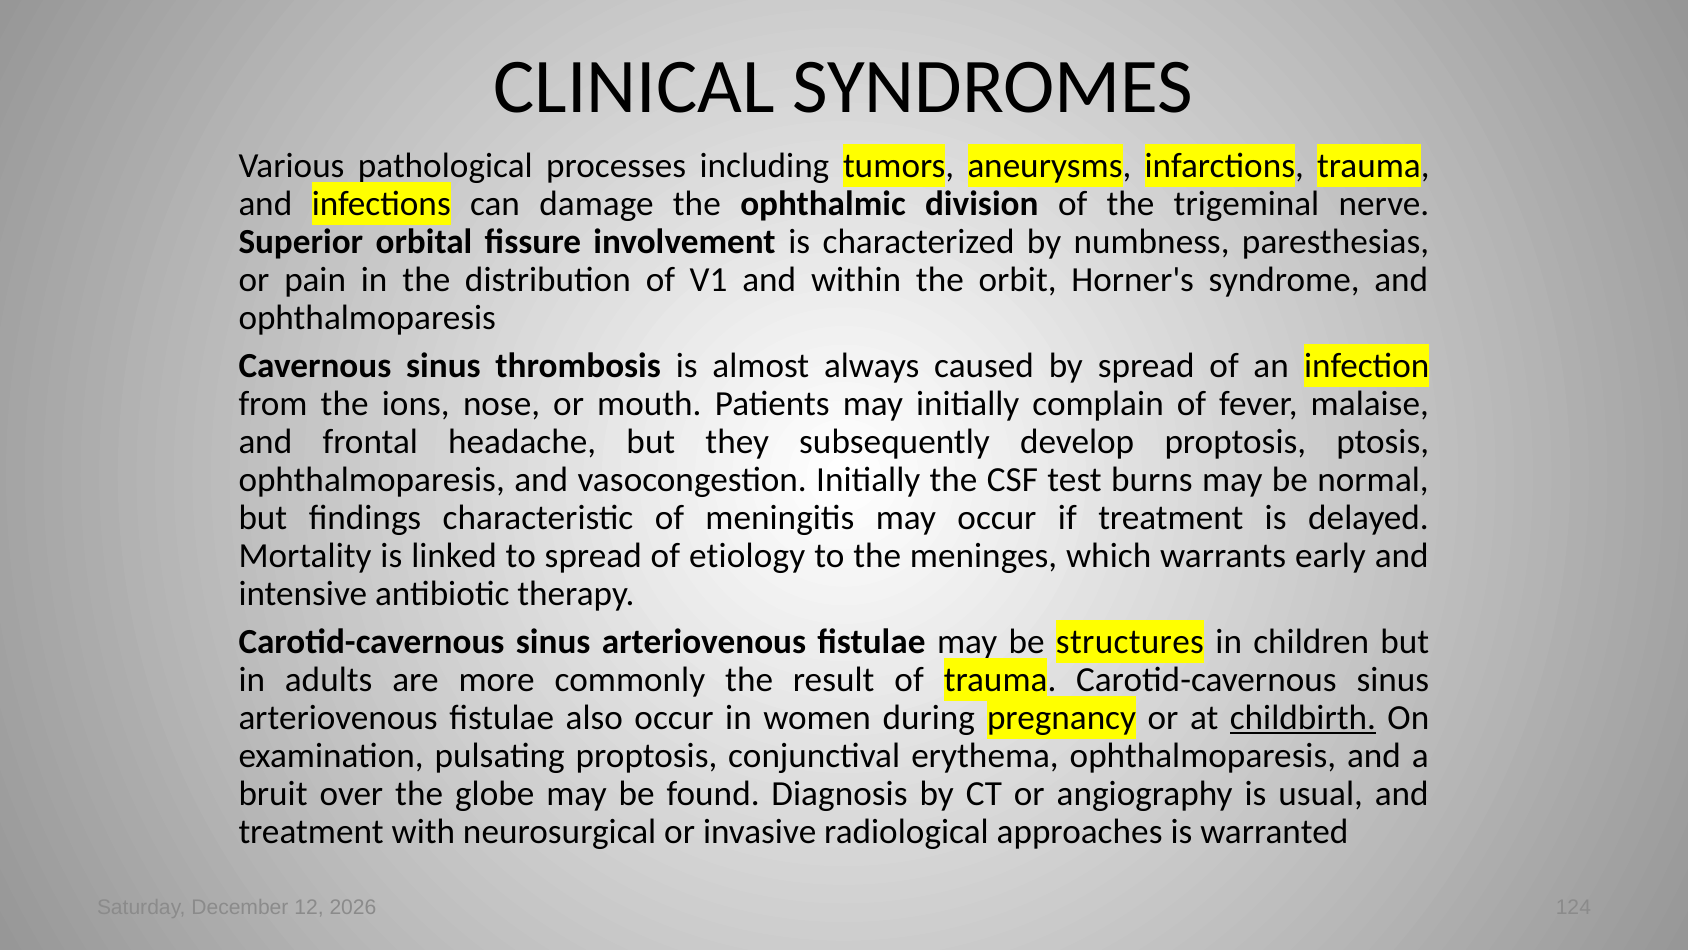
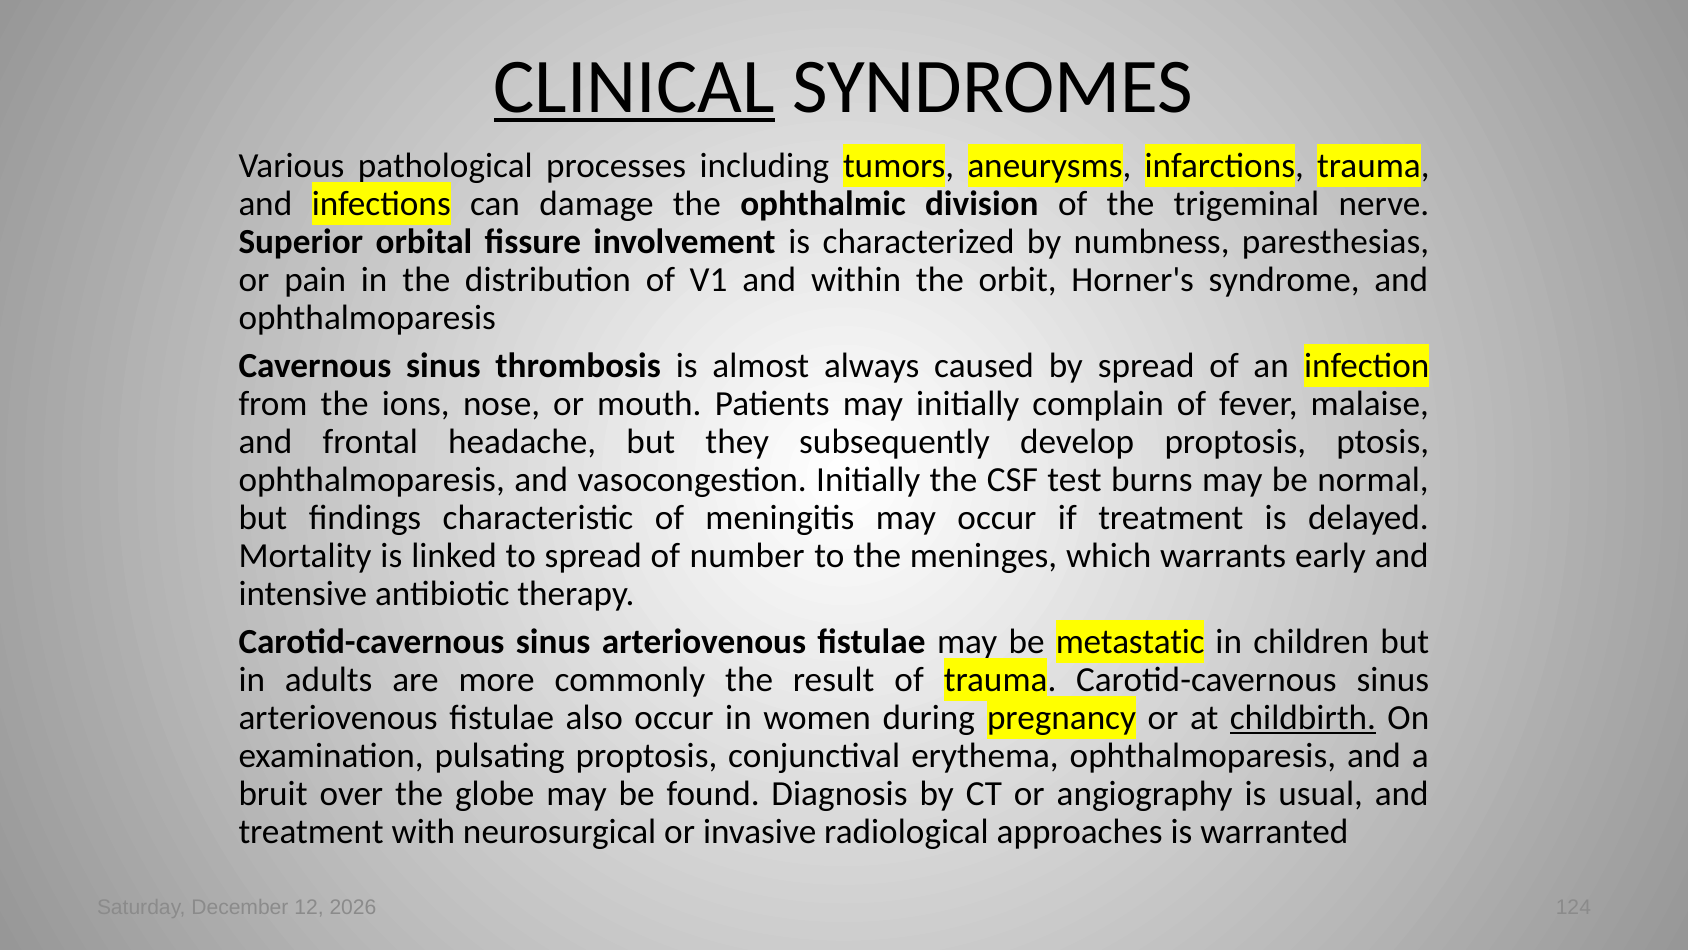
CLINICAL underline: none -> present
etiology: etiology -> number
structures: structures -> metastatic
